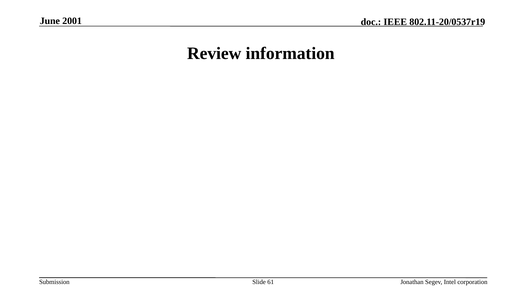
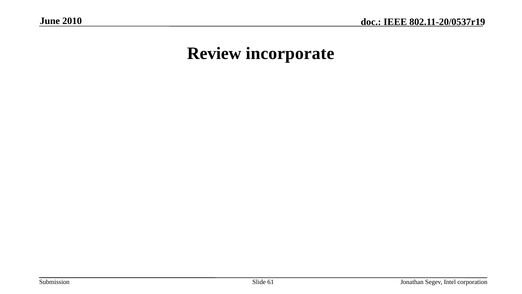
2001: 2001 -> 2010
information: information -> incorporate
